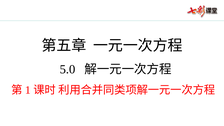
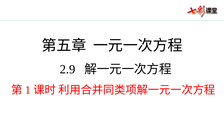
5.0: 5.0 -> 2.9
